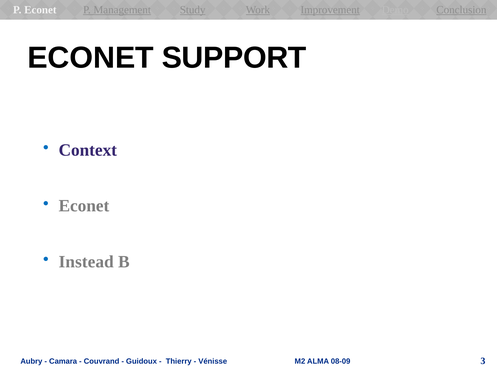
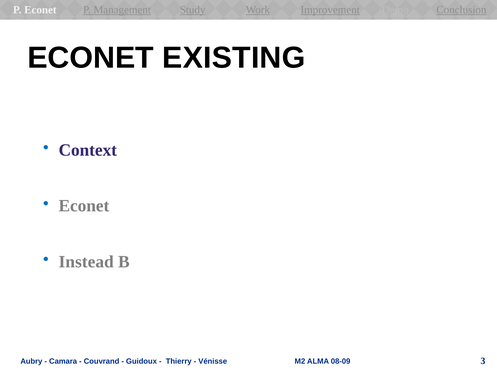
SUPPORT: SUPPORT -> EXISTING
